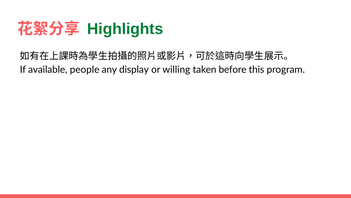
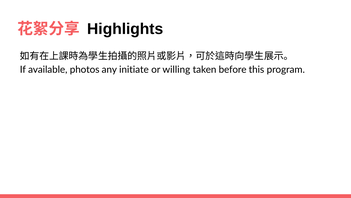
Highlights colour: green -> black
people: people -> photos
display: display -> initiate
